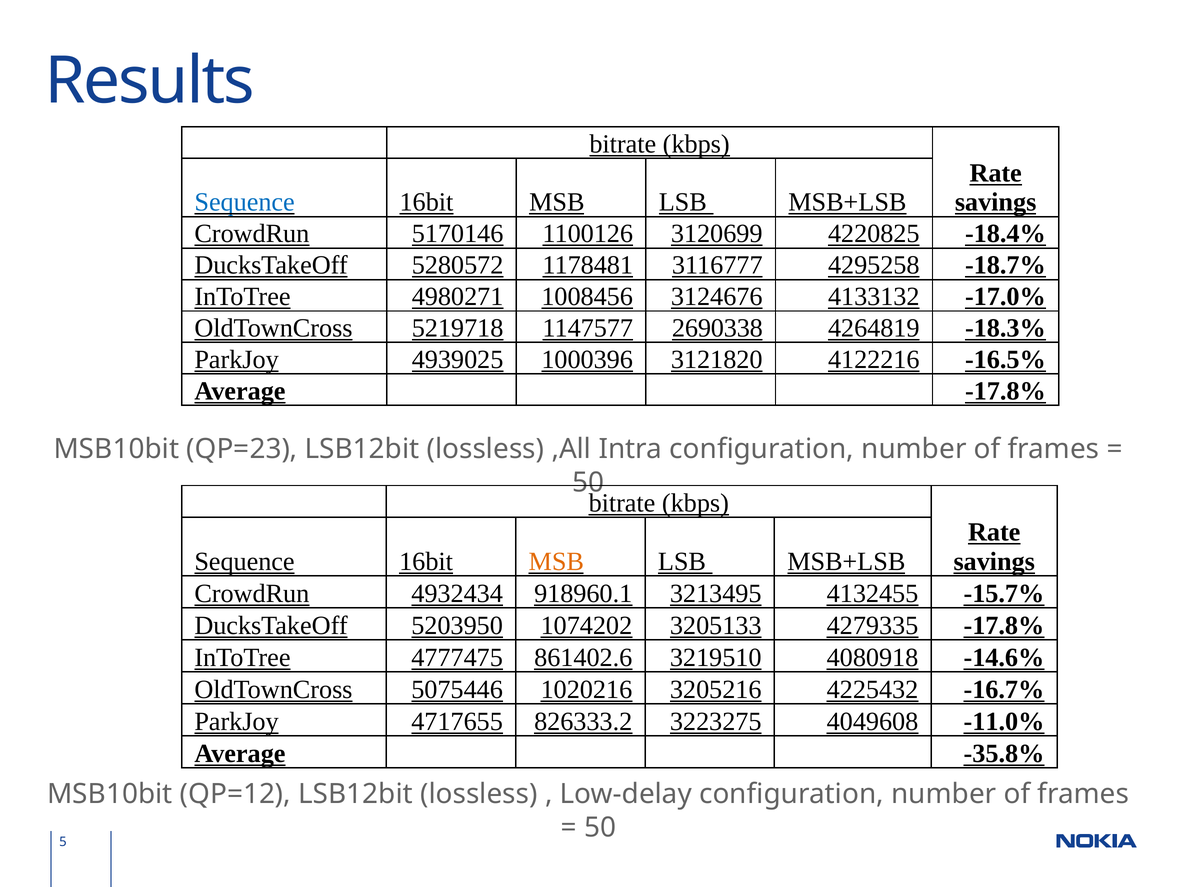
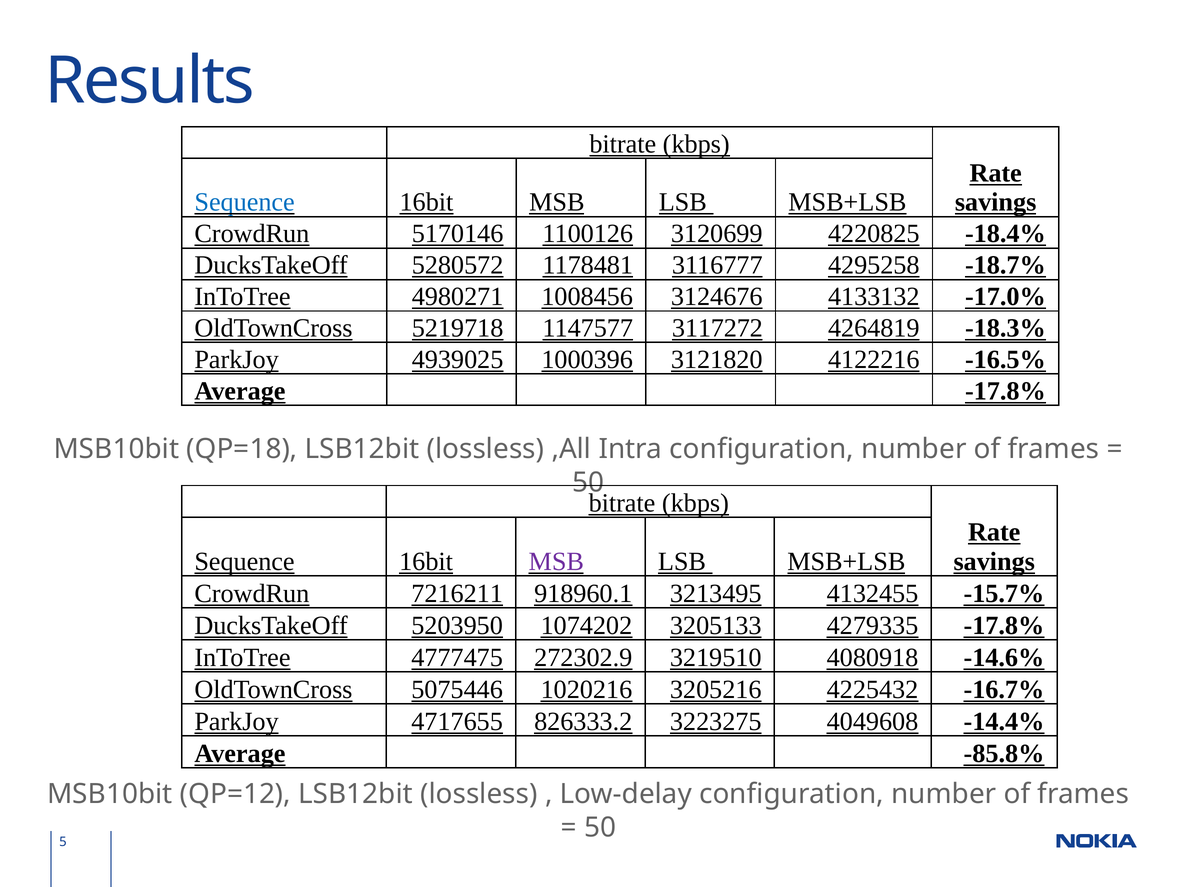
2690338: 2690338 -> 3117272
QP=23: QP=23 -> QP=18
MSB at (556, 562) colour: orange -> purple
4932434: 4932434 -> 7216211
861402.6: 861402.6 -> 272302.9
-11.0%: -11.0% -> -14.4%
-35.8%: -35.8% -> -85.8%
